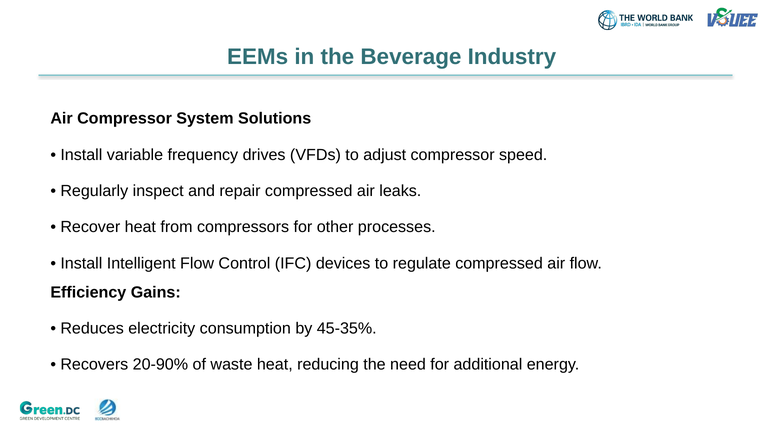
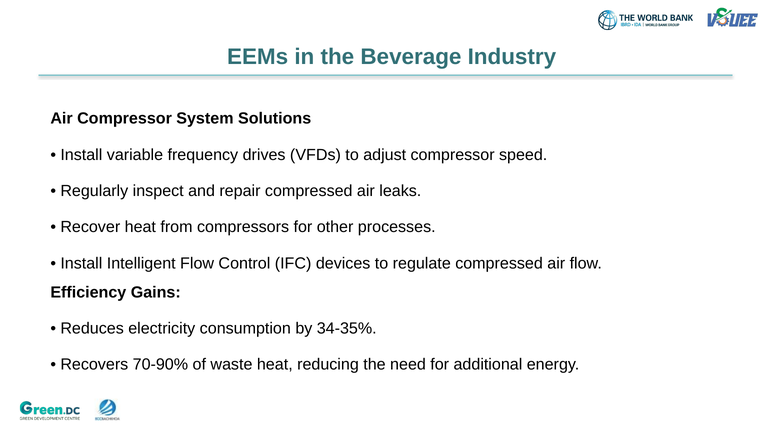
45-35%: 45-35% -> 34-35%
20-90%: 20-90% -> 70-90%
